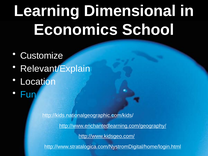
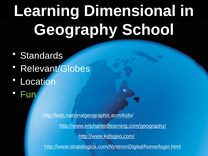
Economics: Economics -> Geography
Customize: Customize -> Standards
Relevant/Explain: Relevant/Explain -> Relevant/Globes
Fun colour: light blue -> light green
